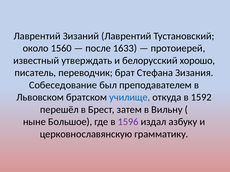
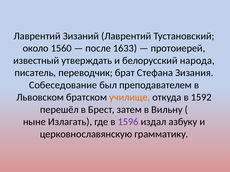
хорошо: хорошо -> народа
училище colour: blue -> orange
Большое: Большое -> Излагать
